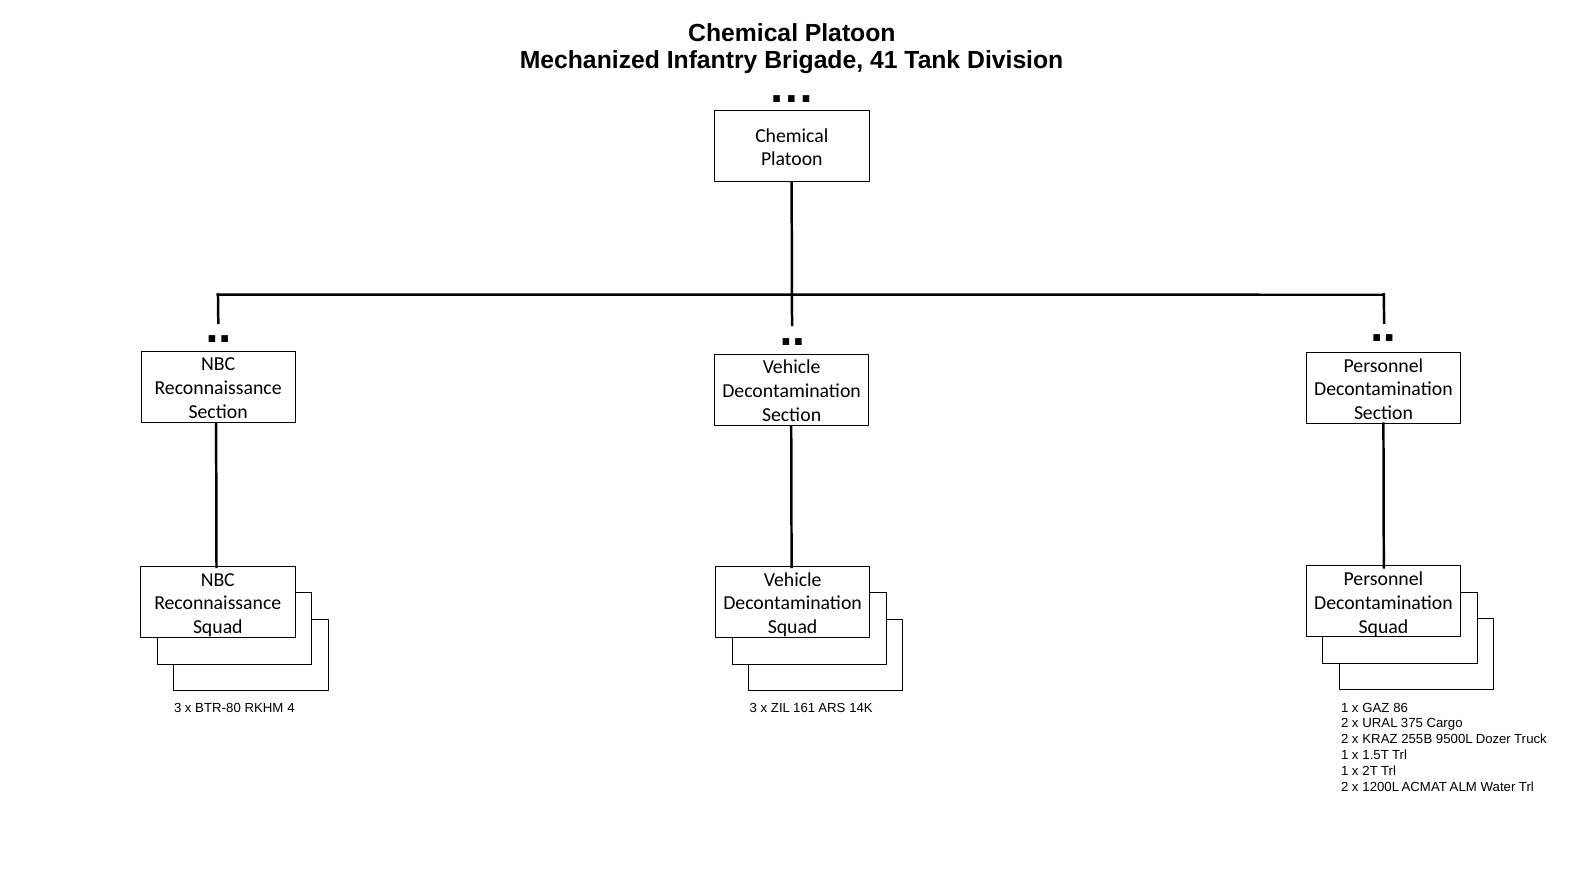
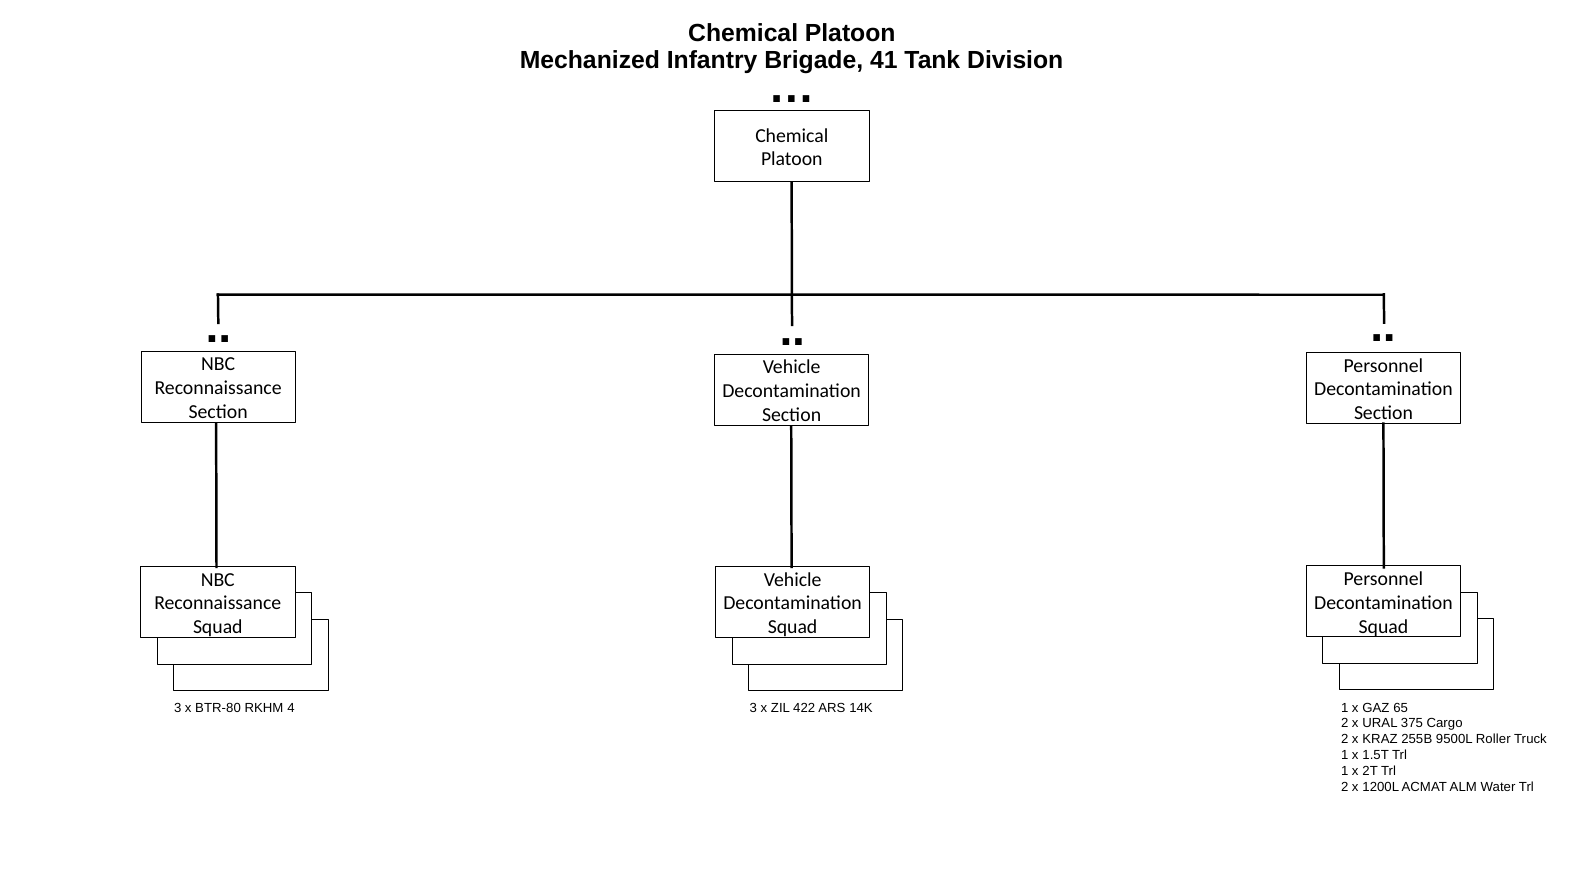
86: 86 -> 65
161: 161 -> 422
Dozer: Dozer -> Roller
